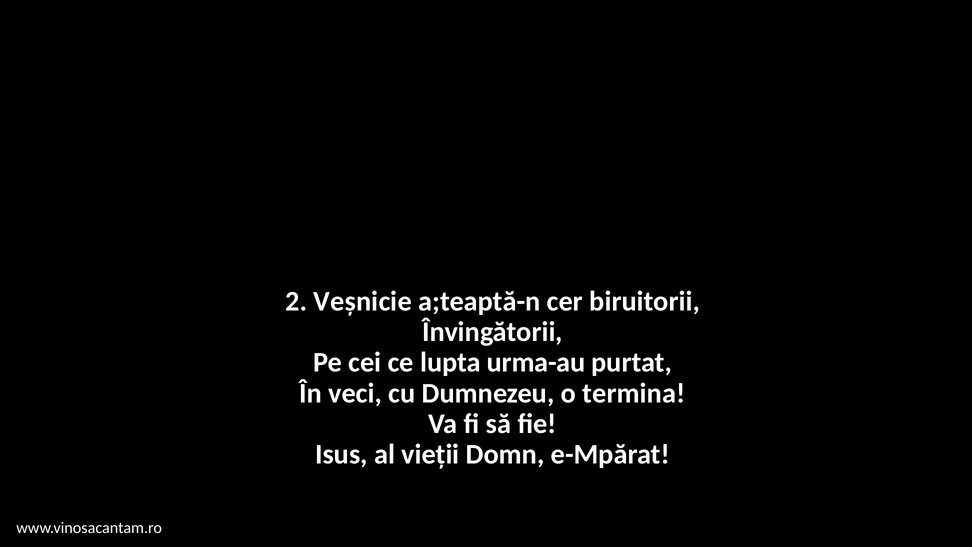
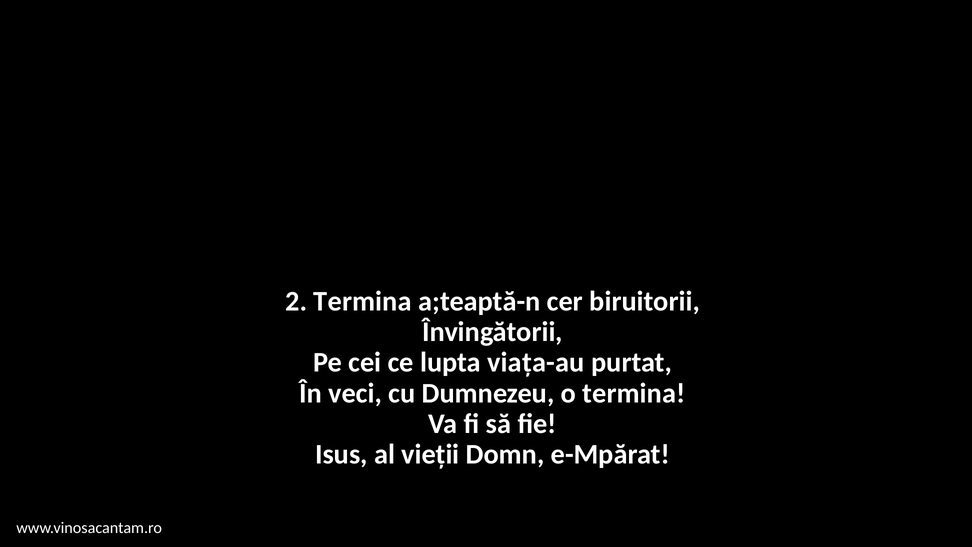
2 Veșnicie: Veșnicie -> Termina
urma-au: urma-au -> viața-au
